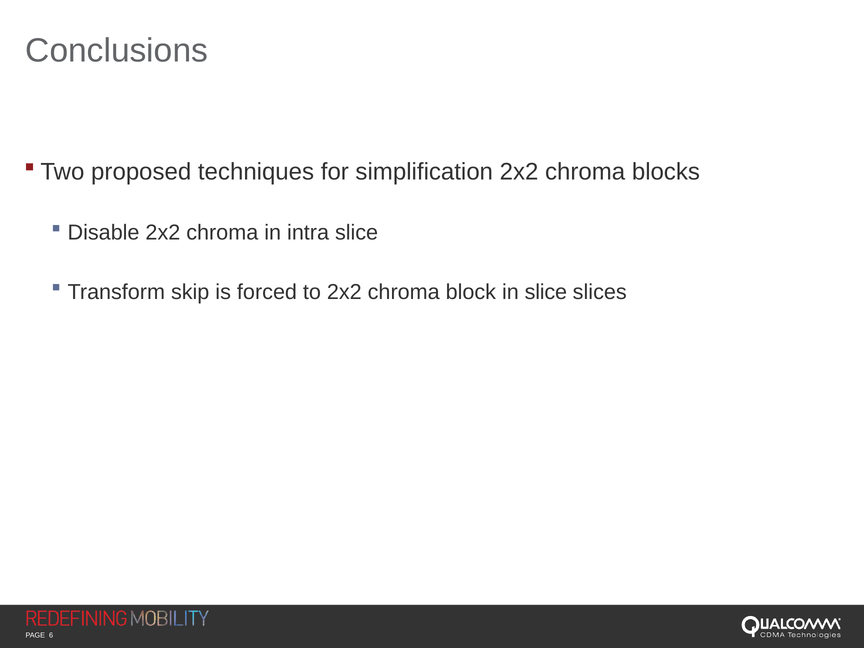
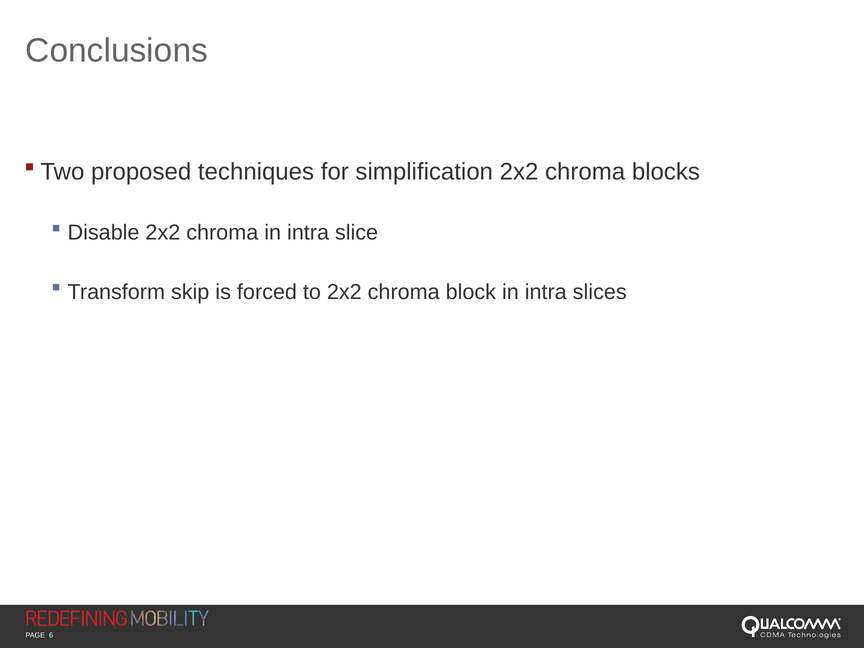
block in slice: slice -> intra
